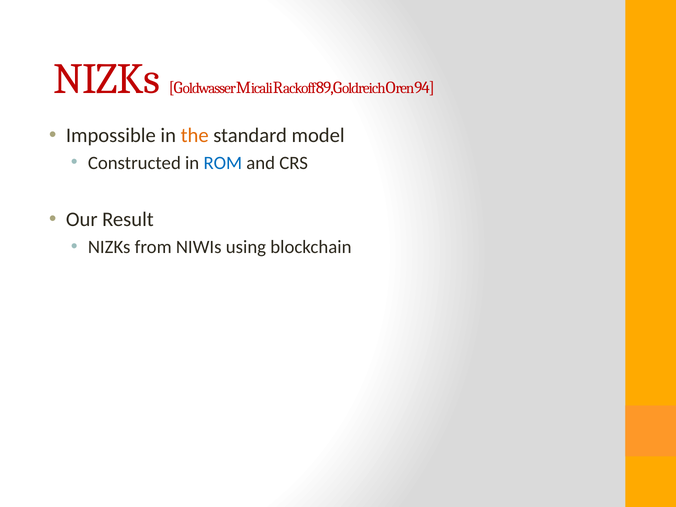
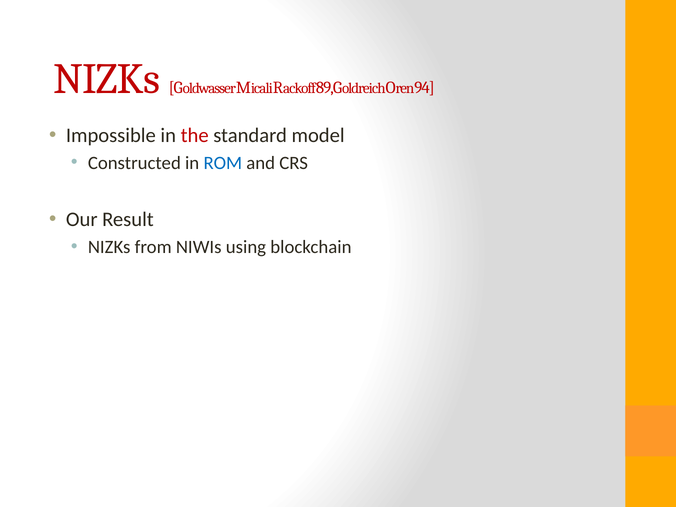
the colour: orange -> red
